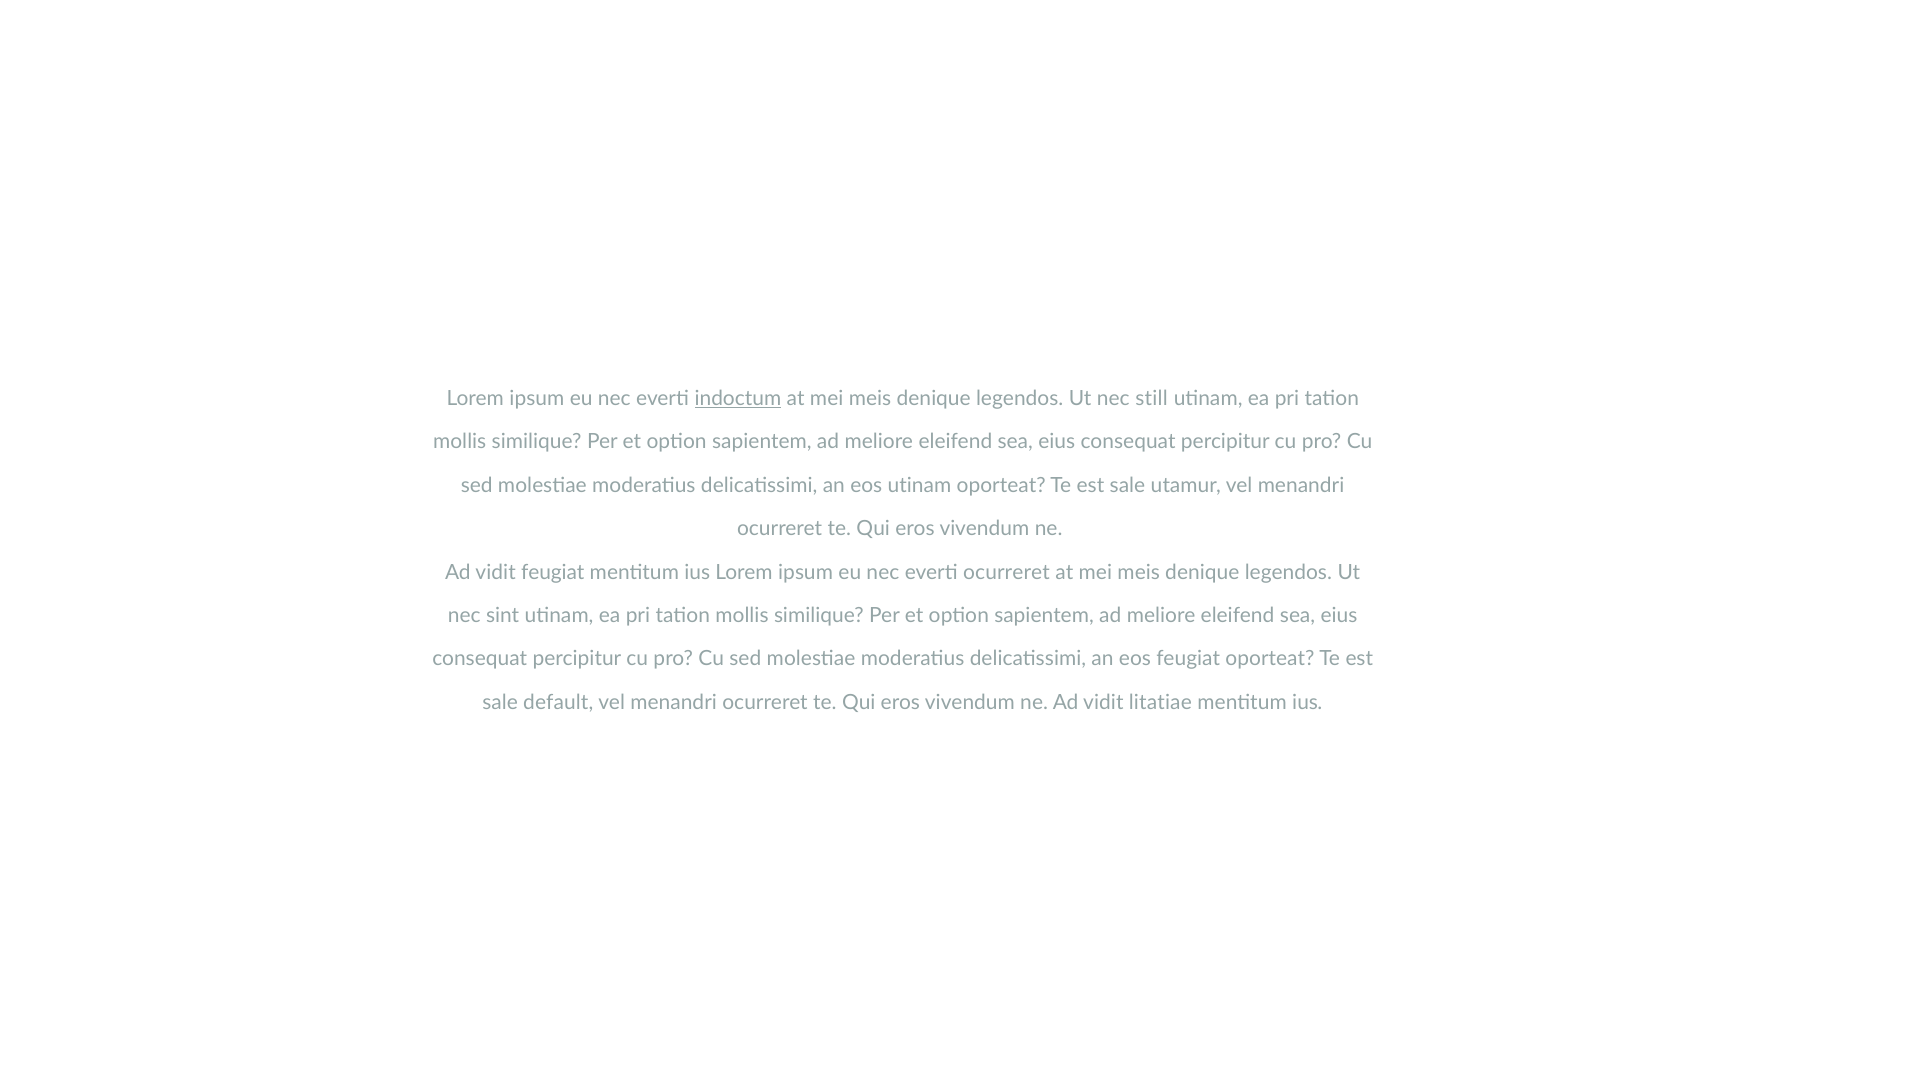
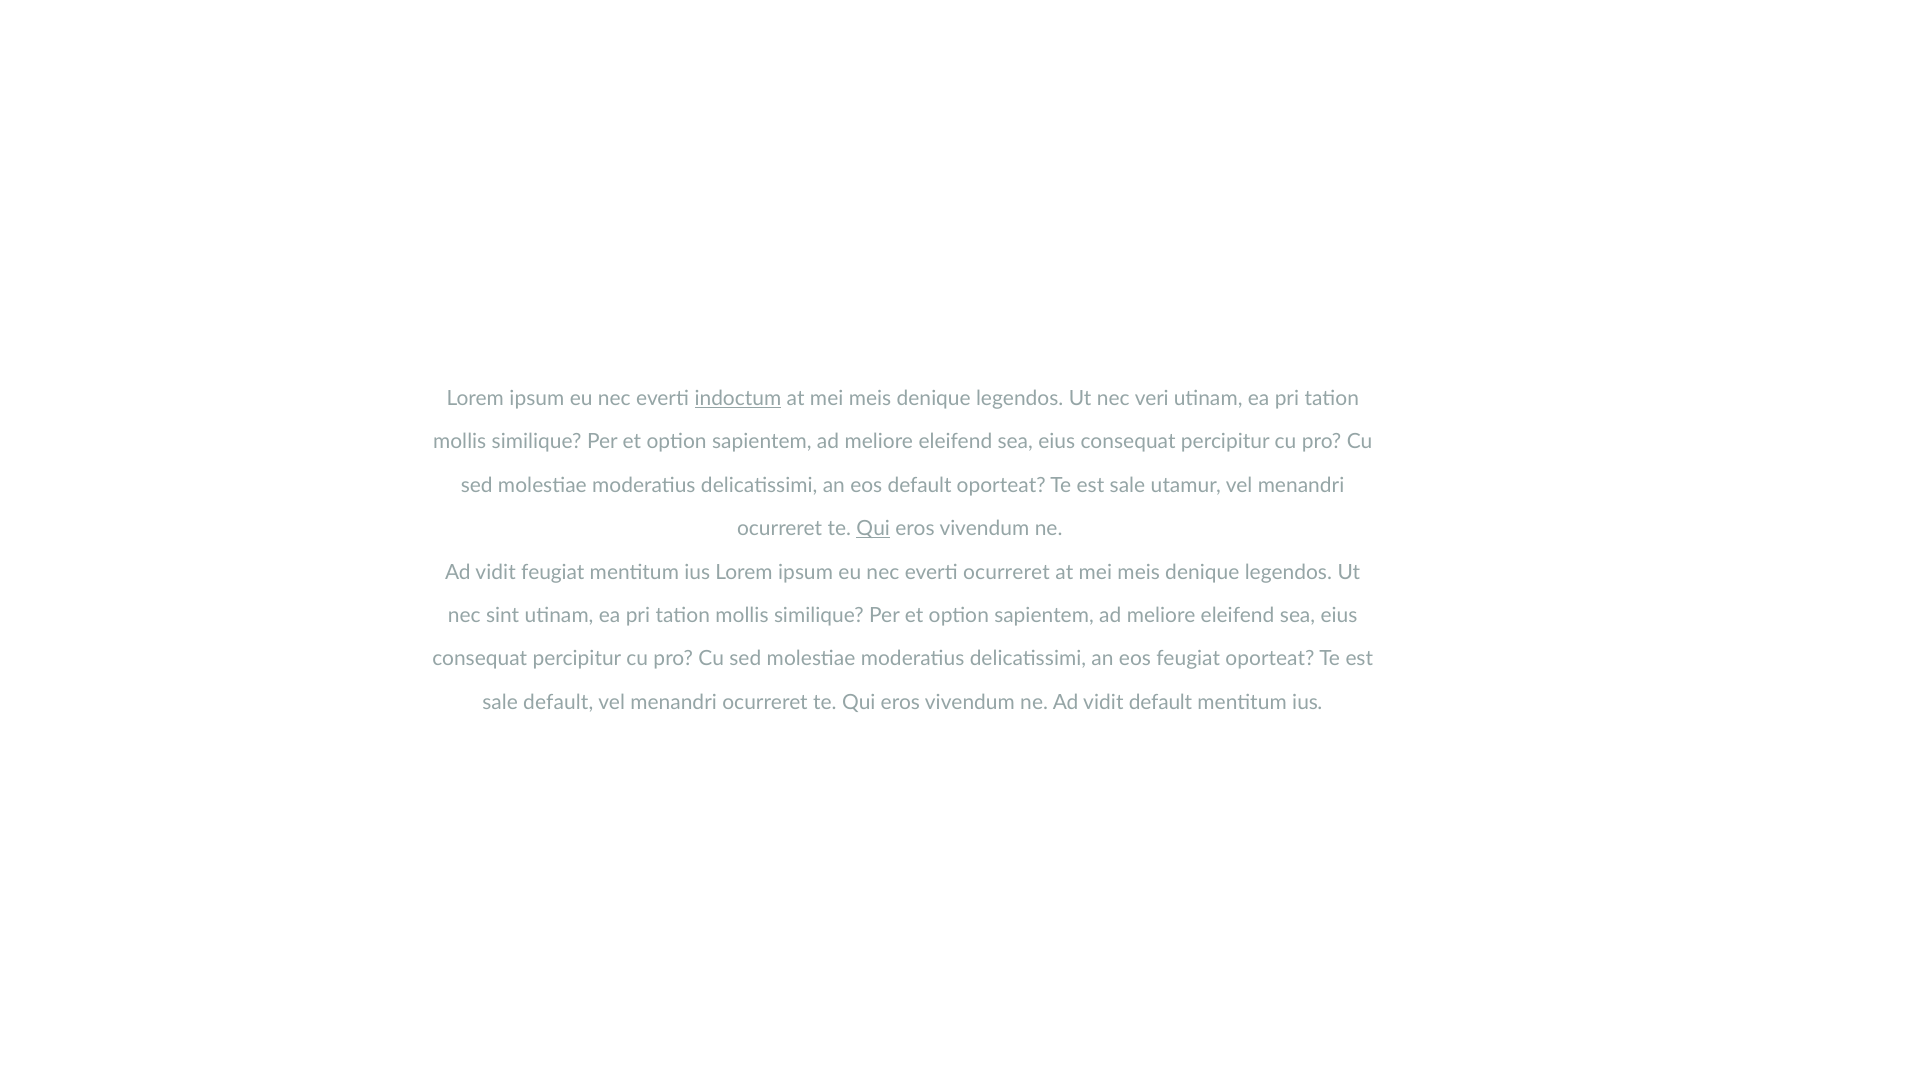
still: still -> veri
eos utinam: utinam -> default
Qui at (873, 529) underline: none -> present
vidit litatiae: litatiae -> default
